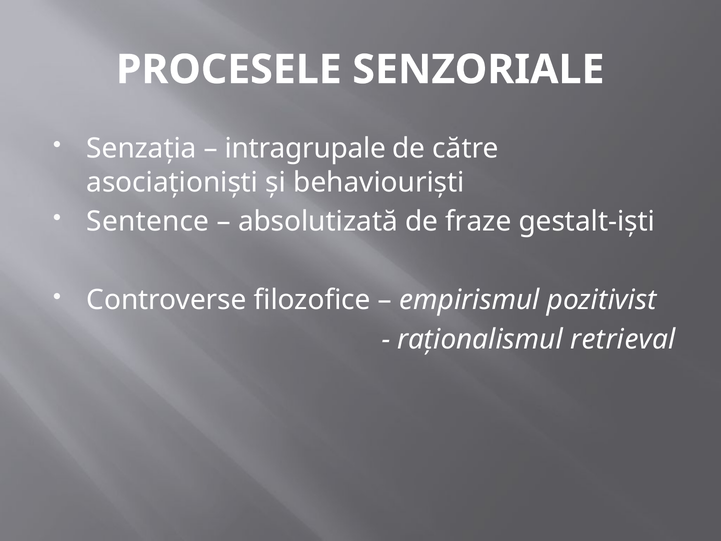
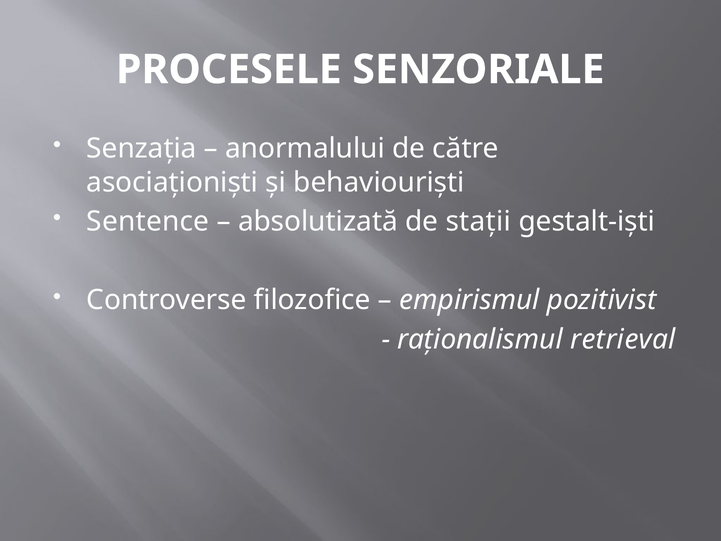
intragrupale: intragrupale -> anormalului
fraze: fraze -> staţii
